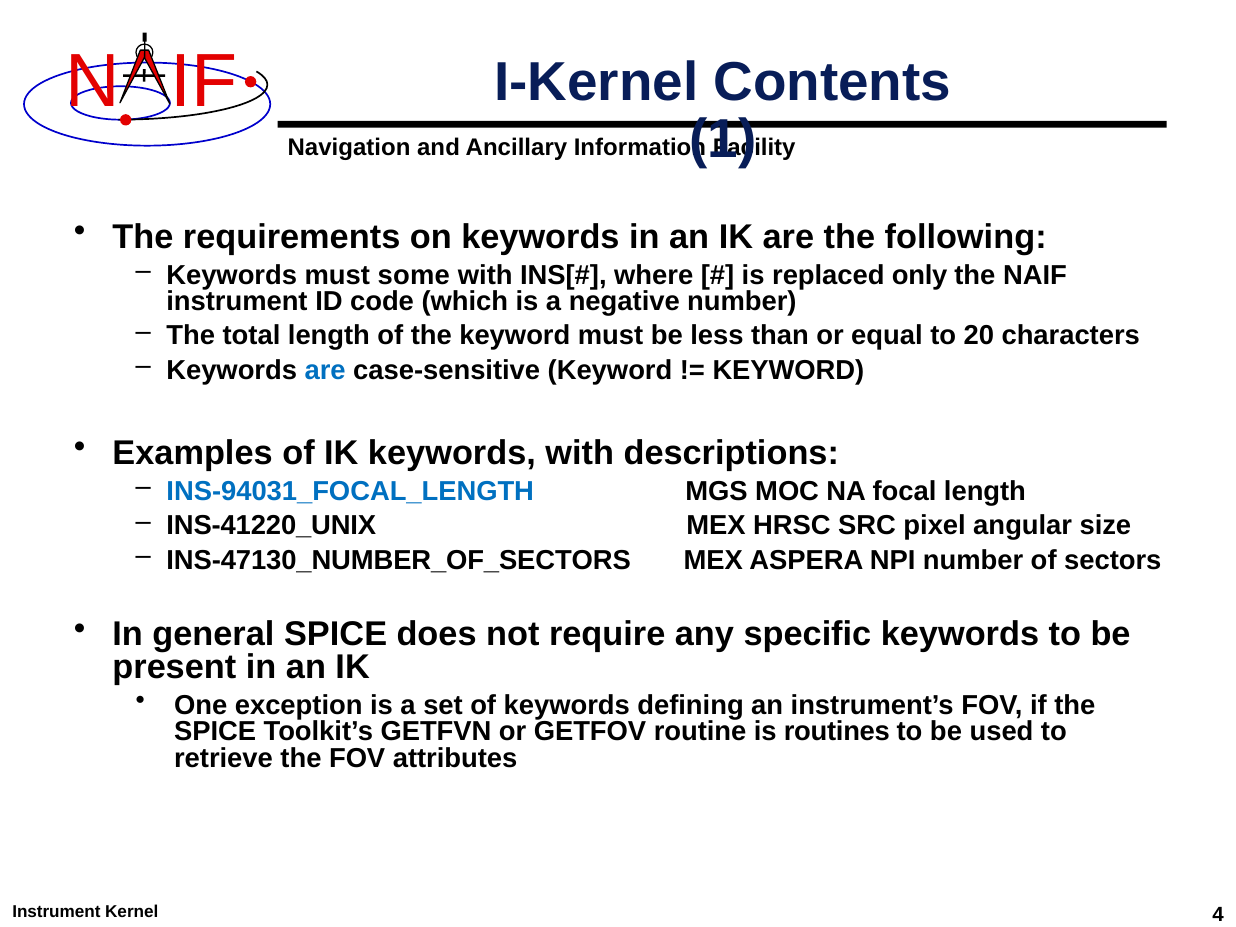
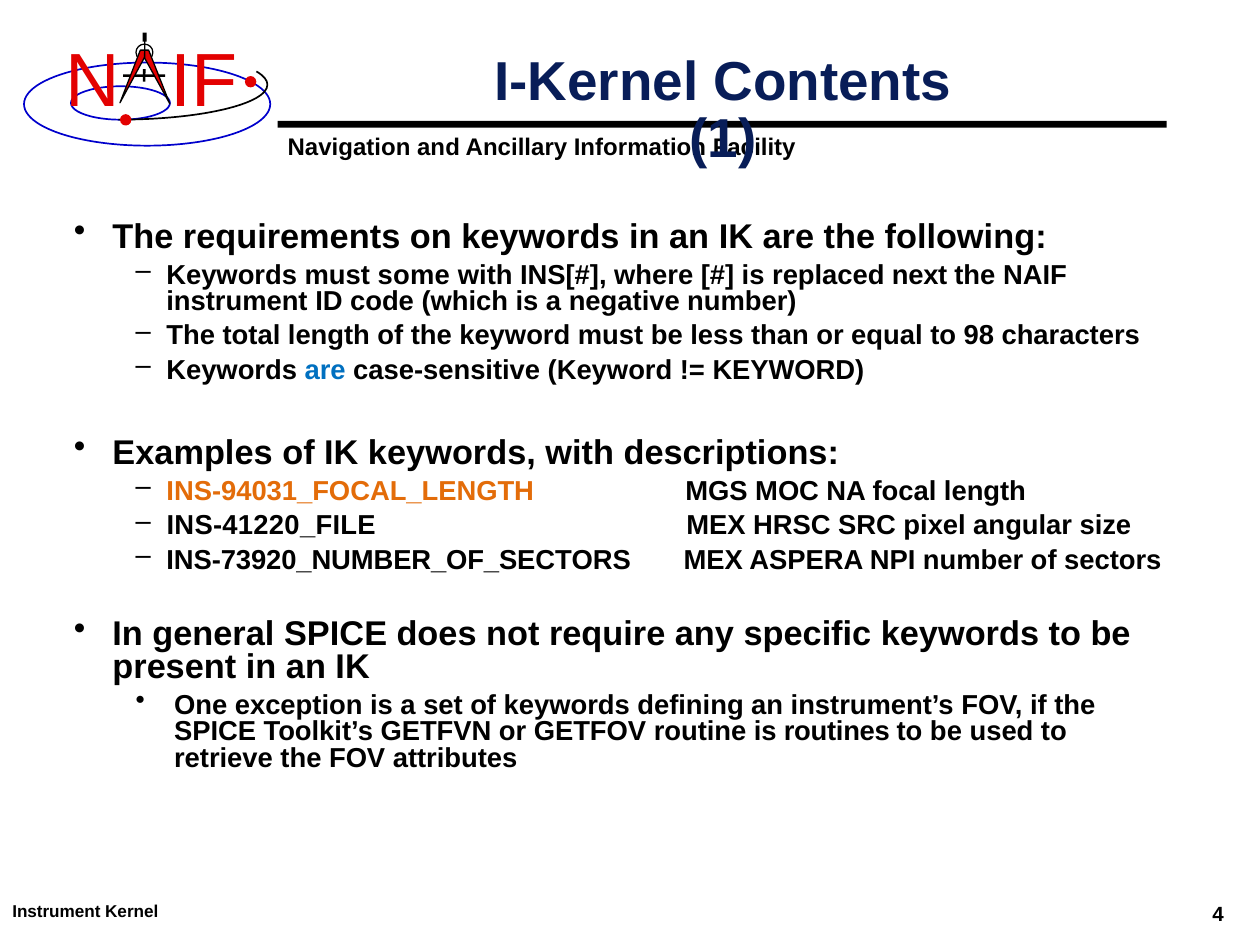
only: only -> next
20: 20 -> 98
INS-94031_FOCAL_LENGTH colour: blue -> orange
INS-41220_UNIX: INS-41220_UNIX -> INS-41220_FILE
INS-47130_NUMBER_OF_SECTORS: INS-47130_NUMBER_OF_SECTORS -> INS-73920_NUMBER_OF_SECTORS
